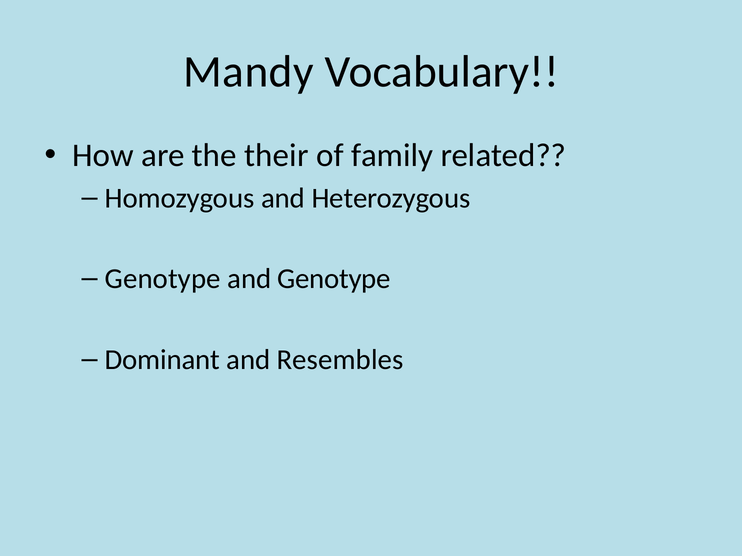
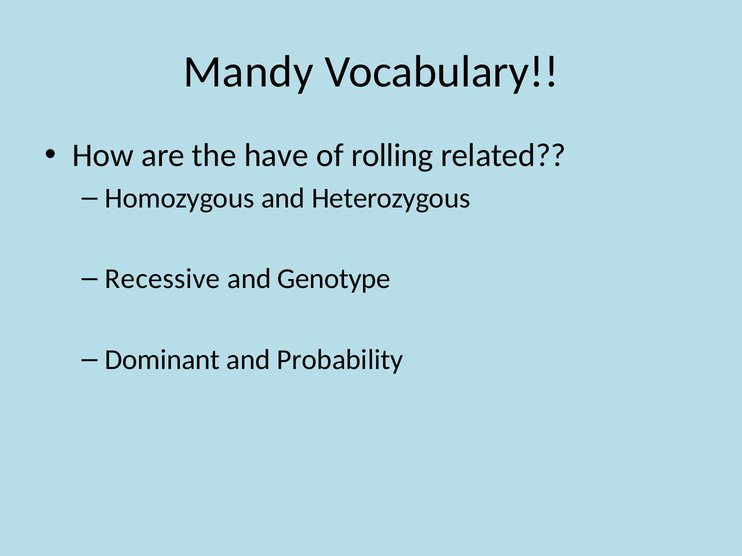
their: their -> have
family: family -> rolling
Genotype at (163, 279): Genotype -> Recessive
Resembles: Resembles -> Probability
